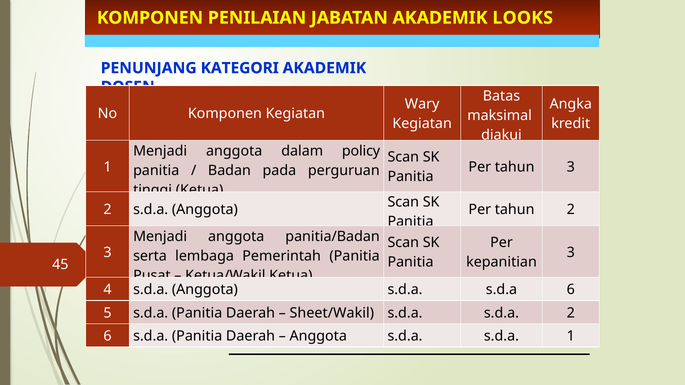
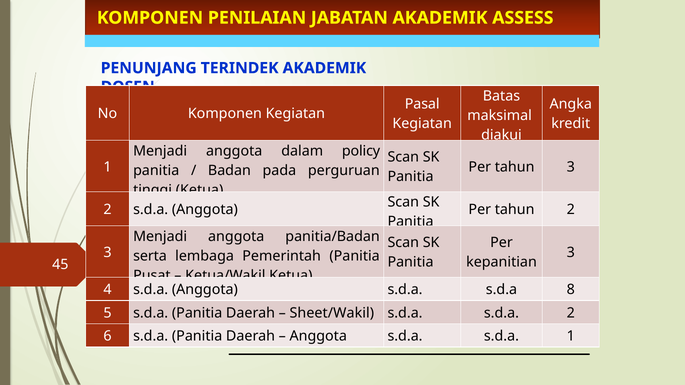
LOOKS: LOOKS -> ASSESS
KATEGORI: KATEGORI -> TERINDEK
Wary: Wary -> Pasal
s.d.a 6: 6 -> 8
